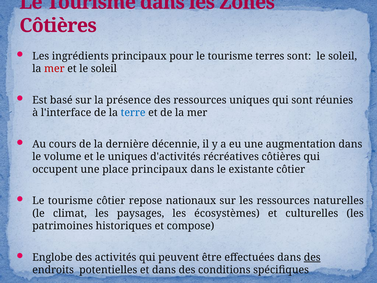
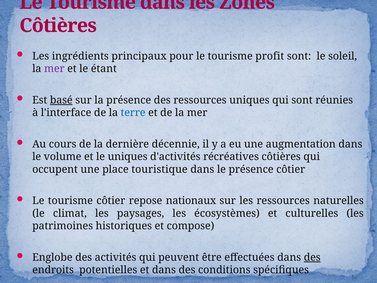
terres: terres -> profit
mer at (54, 69) colour: red -> purple
et le soleil: soleil -> étant
basé underline: none -> present
place principaux: principaux -> touristique
le existante: existante -> présence
